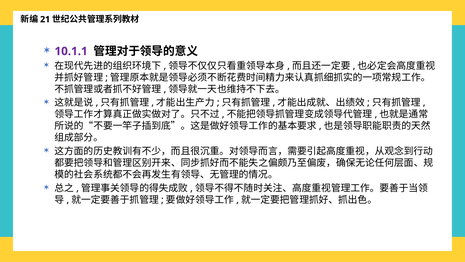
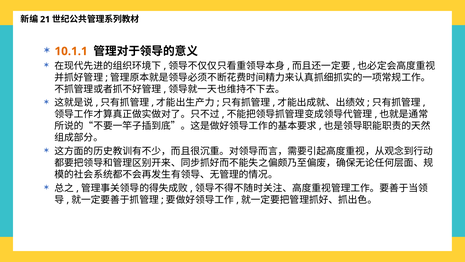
10.1.1 colour: purple -> orange
